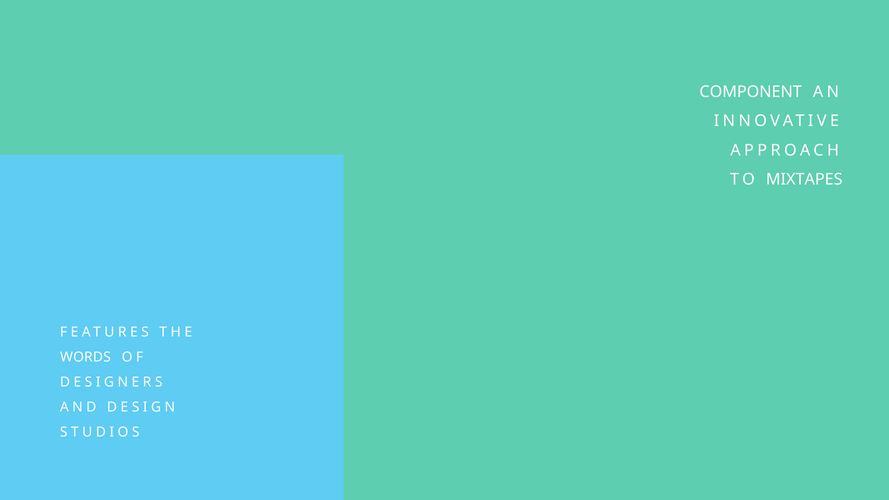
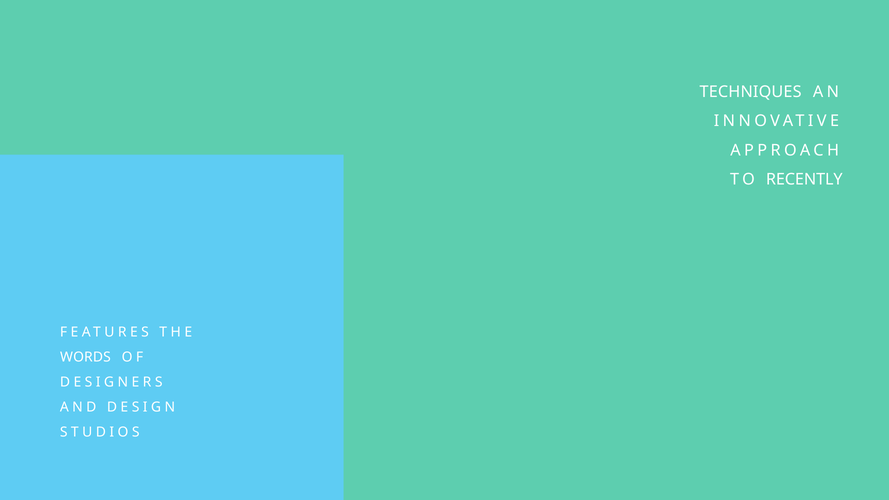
COMPONENT: COMPONENT -> TECHNIQUES
MIXTAPES: MIXTAPES -> RECENTLY
